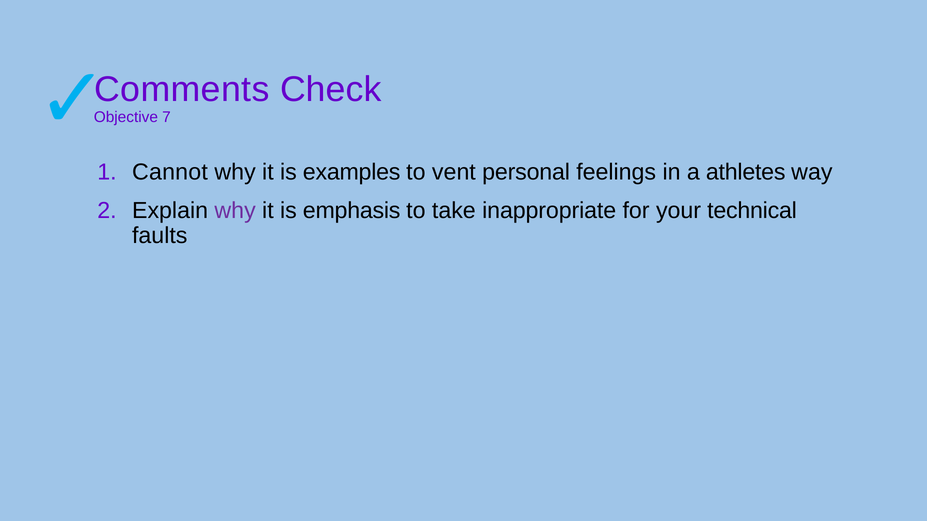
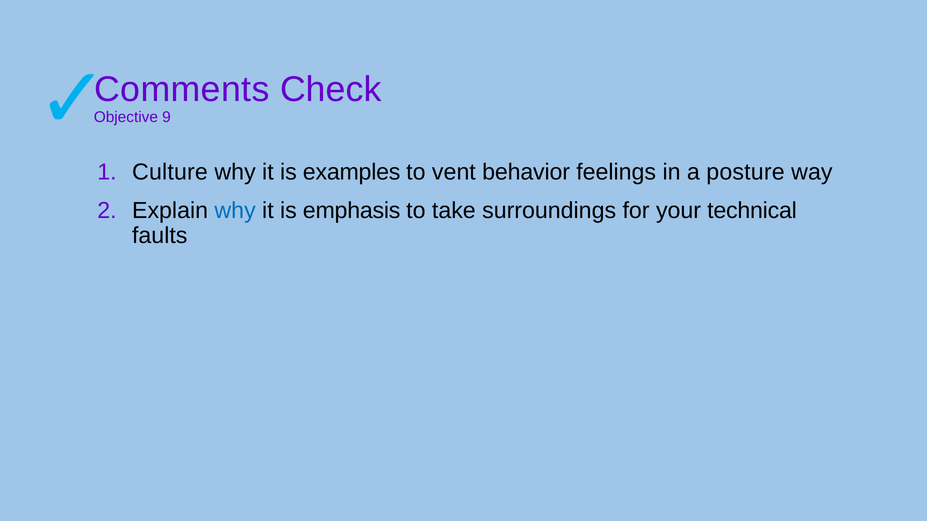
7: 7 -> 9
Cannot: Cannot -> Culture
personal: personal -> behavior
athletes: athletes -> posture
why at (235, 211) colour: purple -> blue
inappropriate: inappropriate -> surroundings
